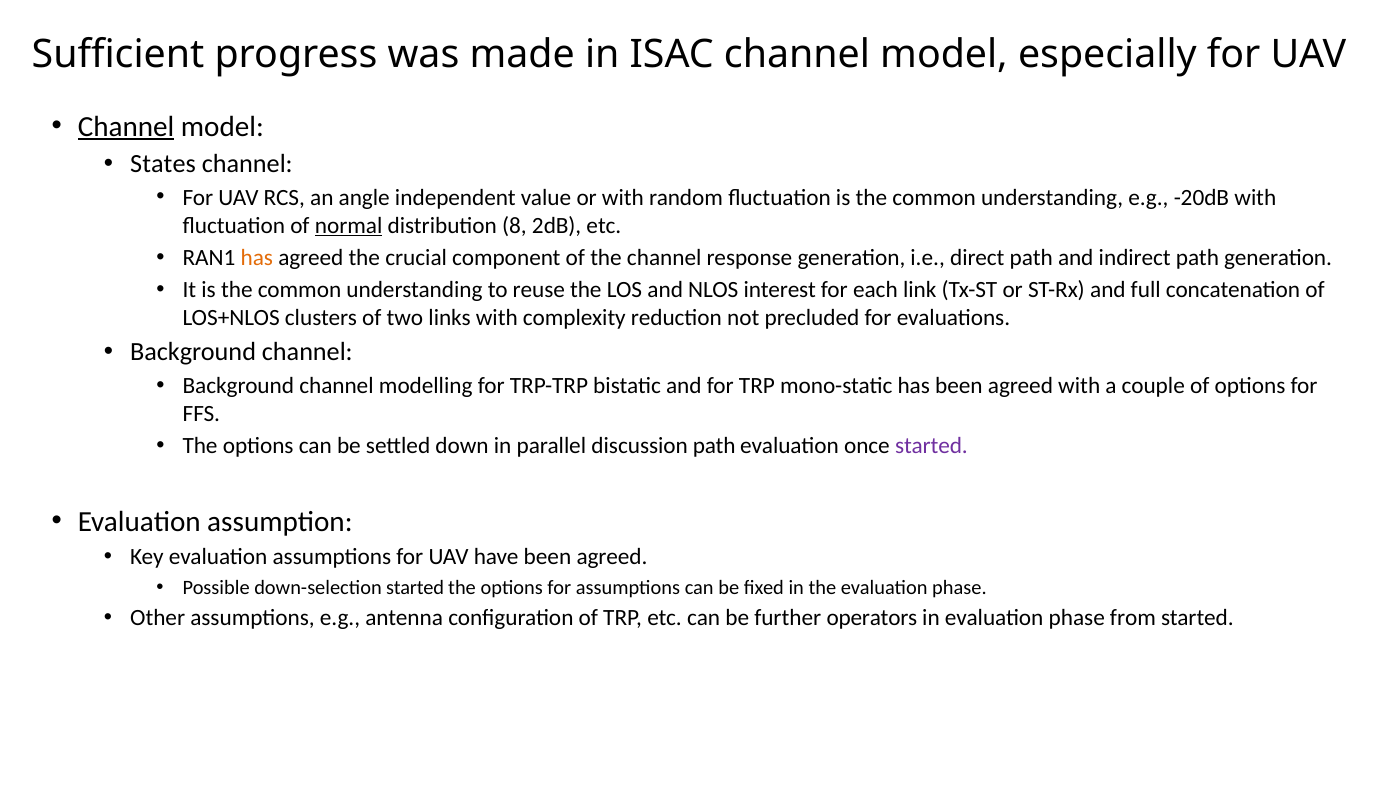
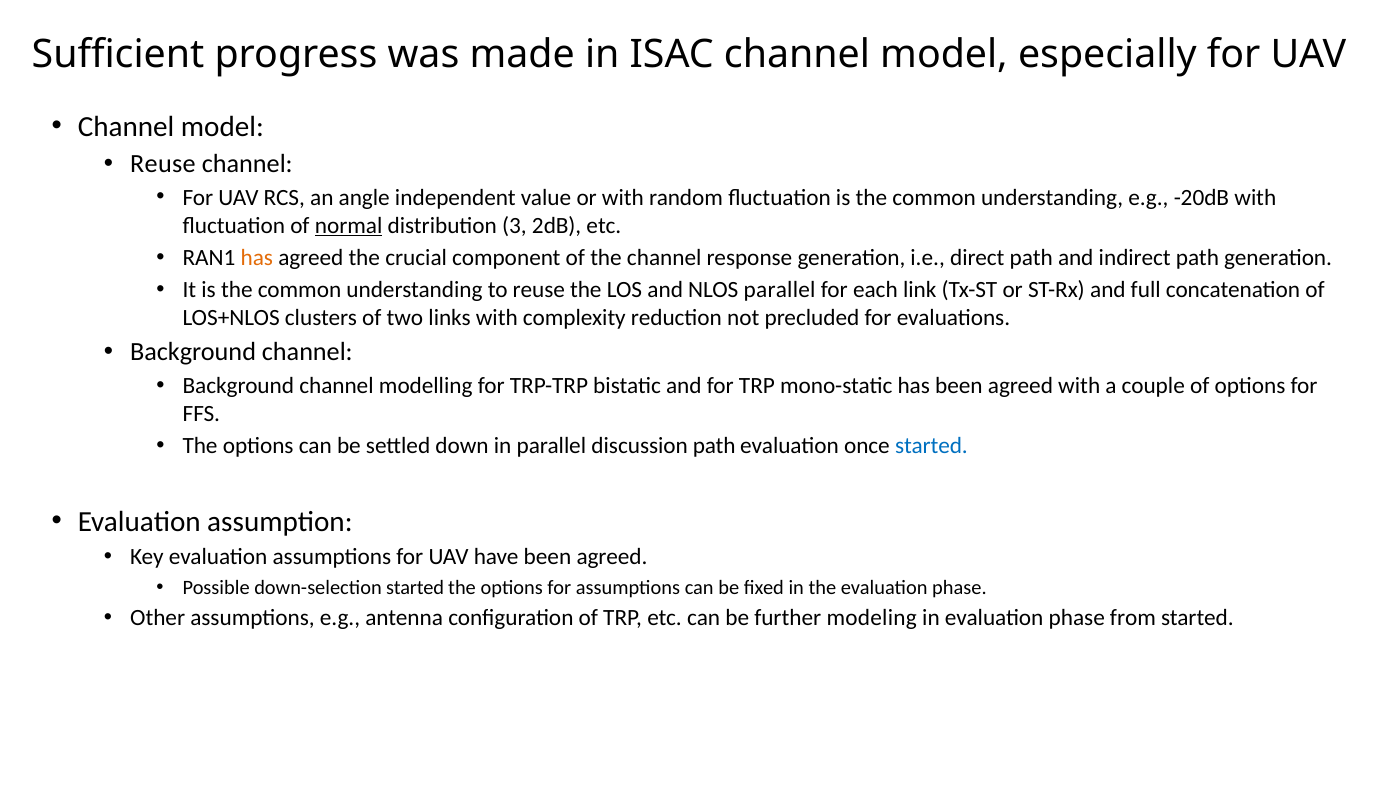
Channel at (126, 127) underline: present -> none
States at (163, 164): States -> Reuse
8: 8 -> 3
NLOS interest: interest -> parallel
started at (931, 446) colour: purple -> blue
operators: operators -> modeling
